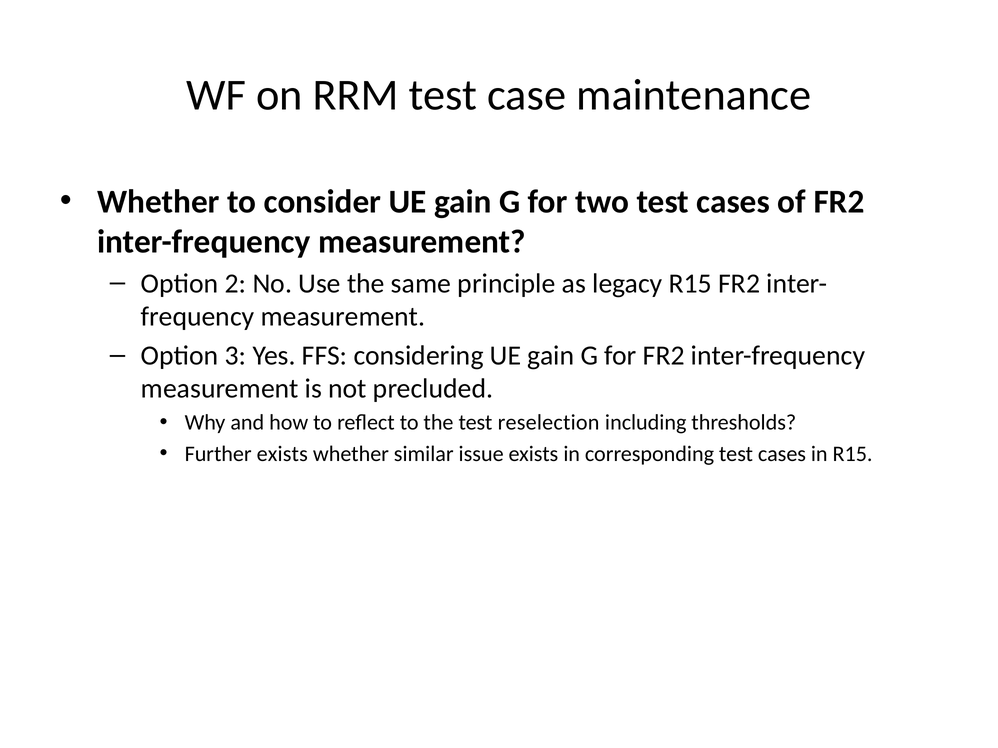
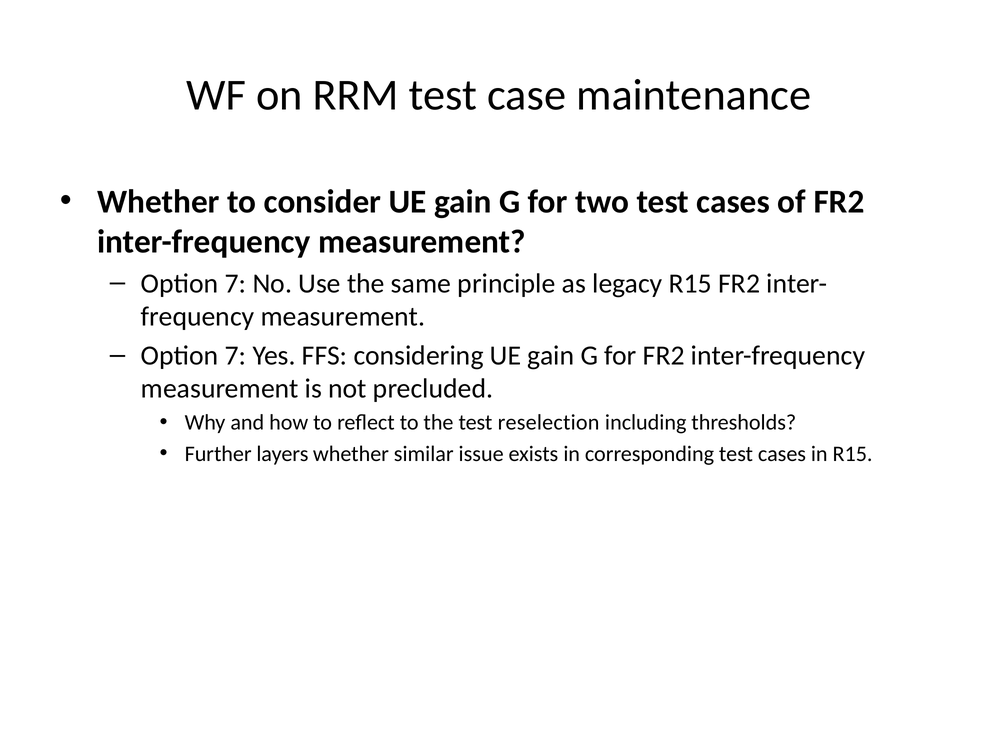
2 at (235, 284): 2 -> 7
3 at (235, 356): 3 -> 7
Further exists: exists -> layers
